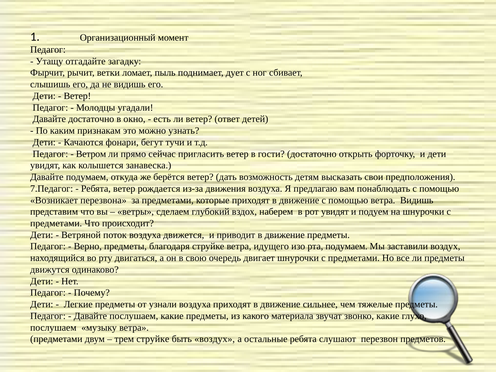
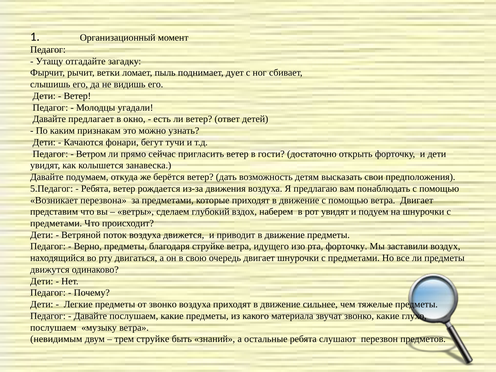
Давайте достаточно: достаточно -> предлагает
7.Педагог: 7.Педагог -> 5.Педагог
ветра Видишь: Видишь -> Двигает
рта подумаем: подумаем -> форточку
от узнали: узнали -> звонко
предметами at (56, 339): предметами -> невидимым
быть воздух: воздух -> знаний
